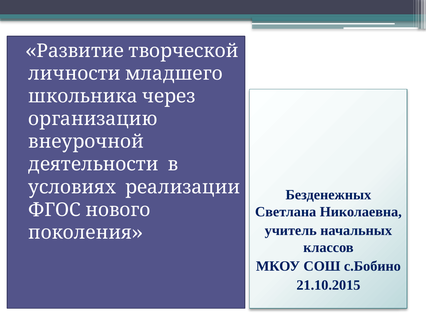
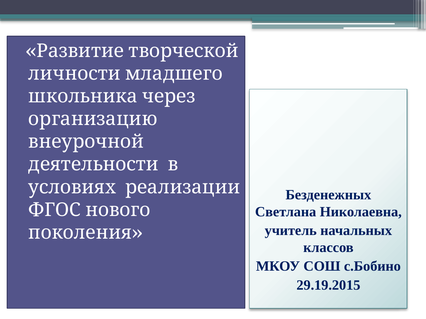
21.10.2015: 21.10.2015 -> 29.19.2015
